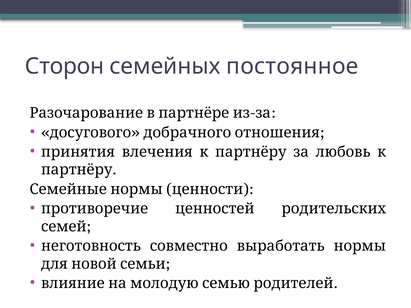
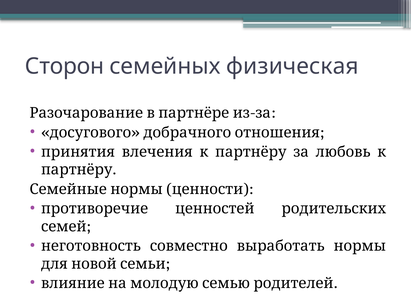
постоянное: постоянное -> физическая
